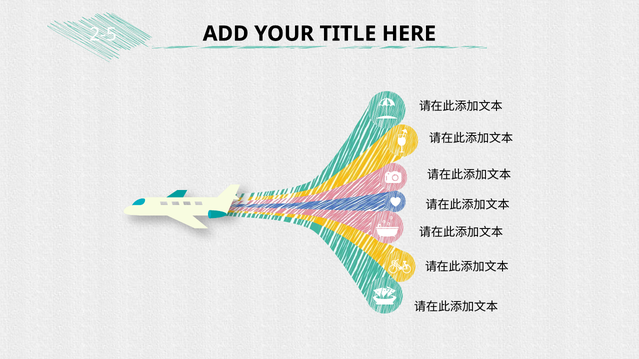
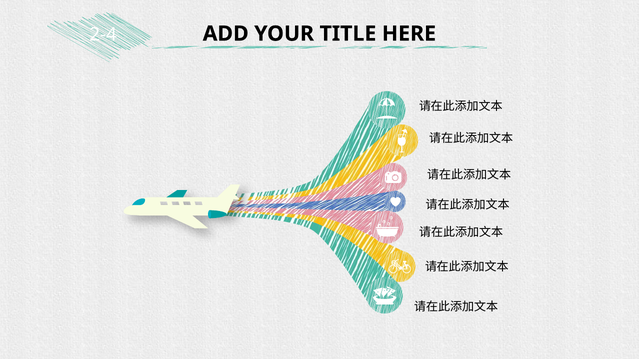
2-5: 2-5 -> 2-4
